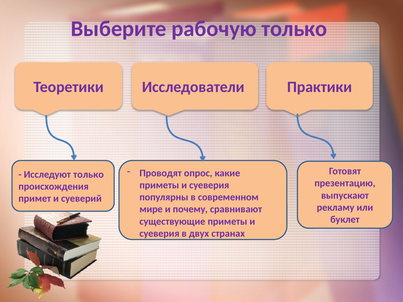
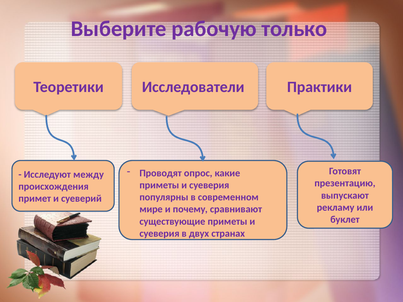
Исследуют только: только -> между
